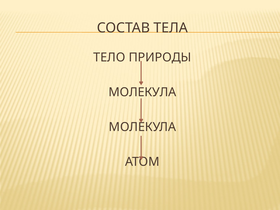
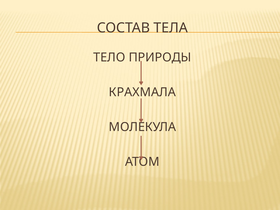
МОЛЕКУЛА at (142, 92): МОЛЕКУЛА -> КРАХМАЛА
